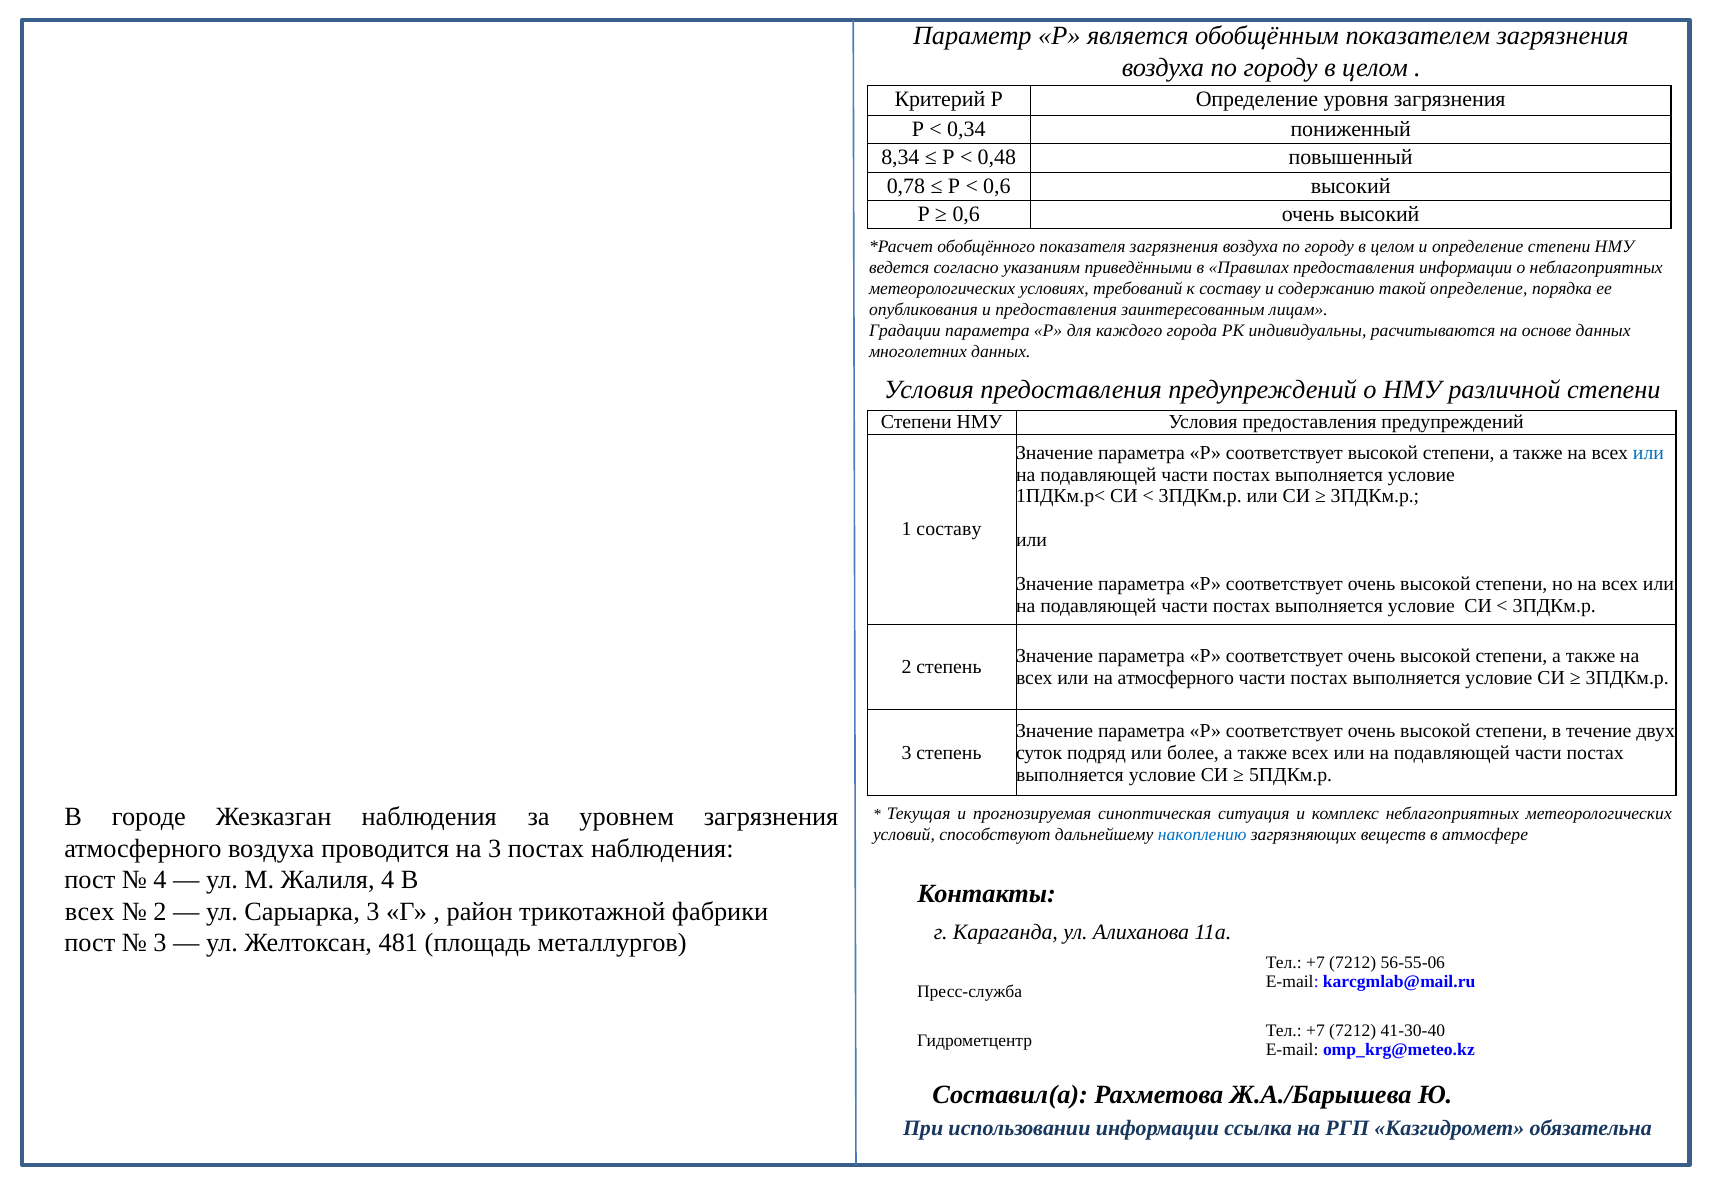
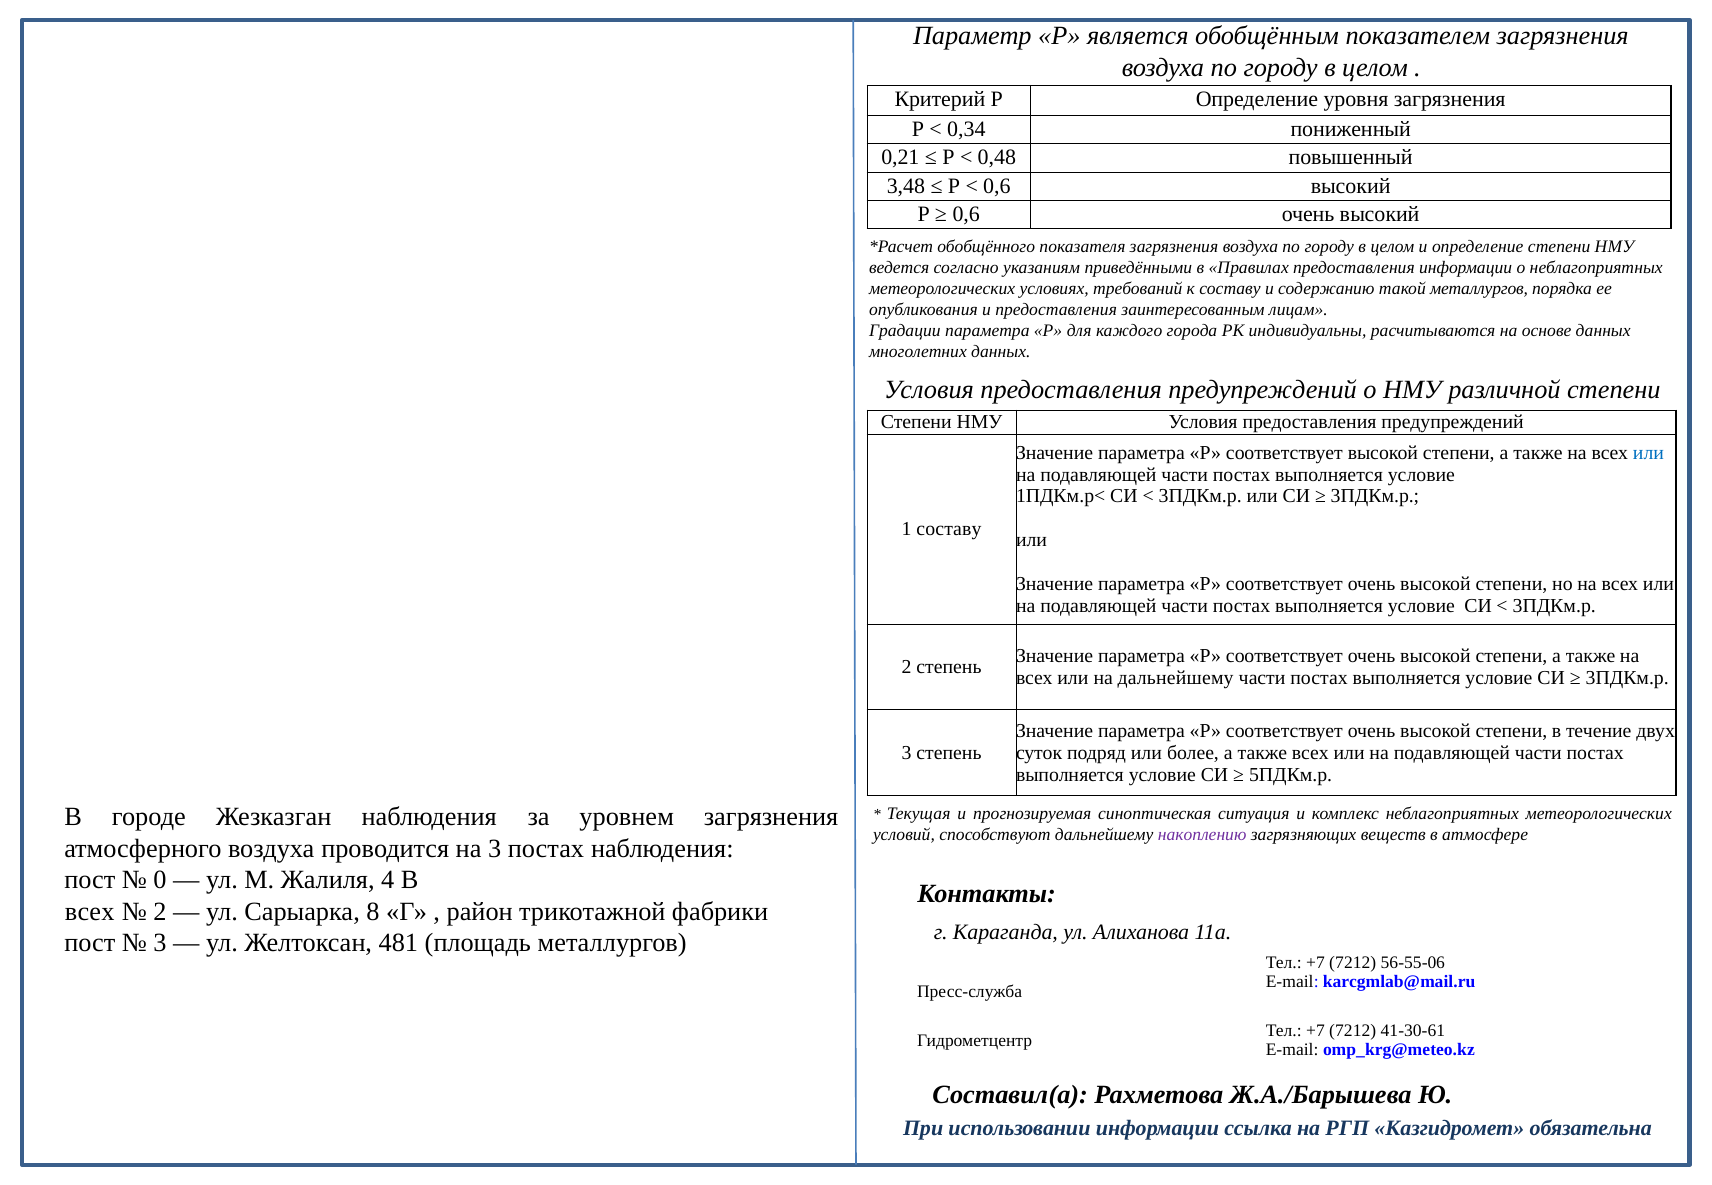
8,34: 8,34 -> 0,21
0,78: 0,78 -> 3,48
такой определение: определение -> металлургов
на атмосферного: атмосферного -> дальнейшему
накоплению colour: blue -> purple
4 at (160, 880): 4 -> 0
Сарыарка 3: 3 -> 8
41-30-40: 41-30-40 -> 41-30-61
